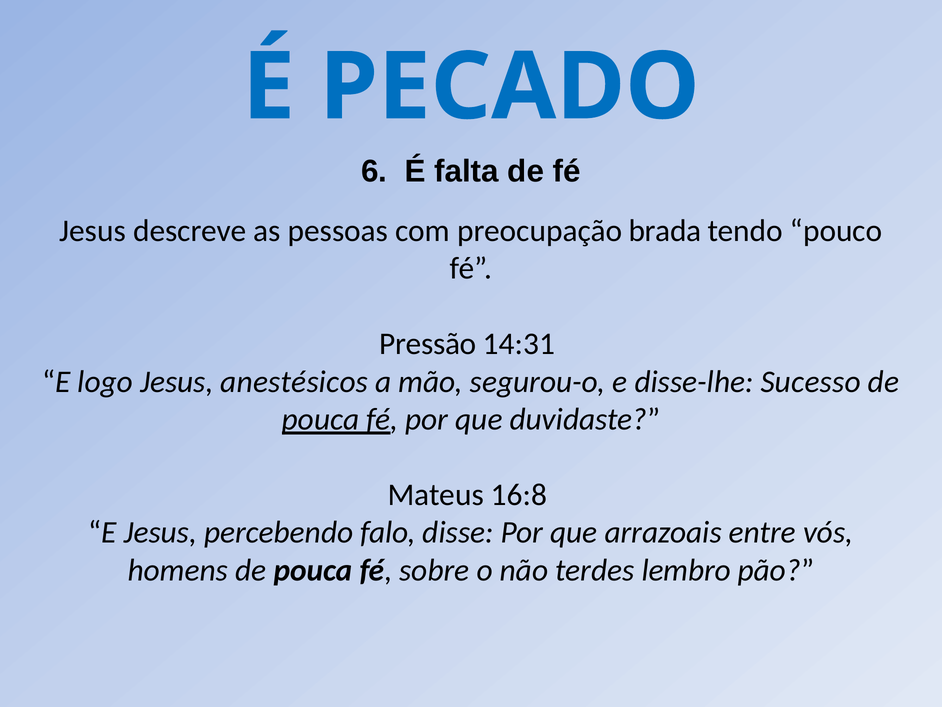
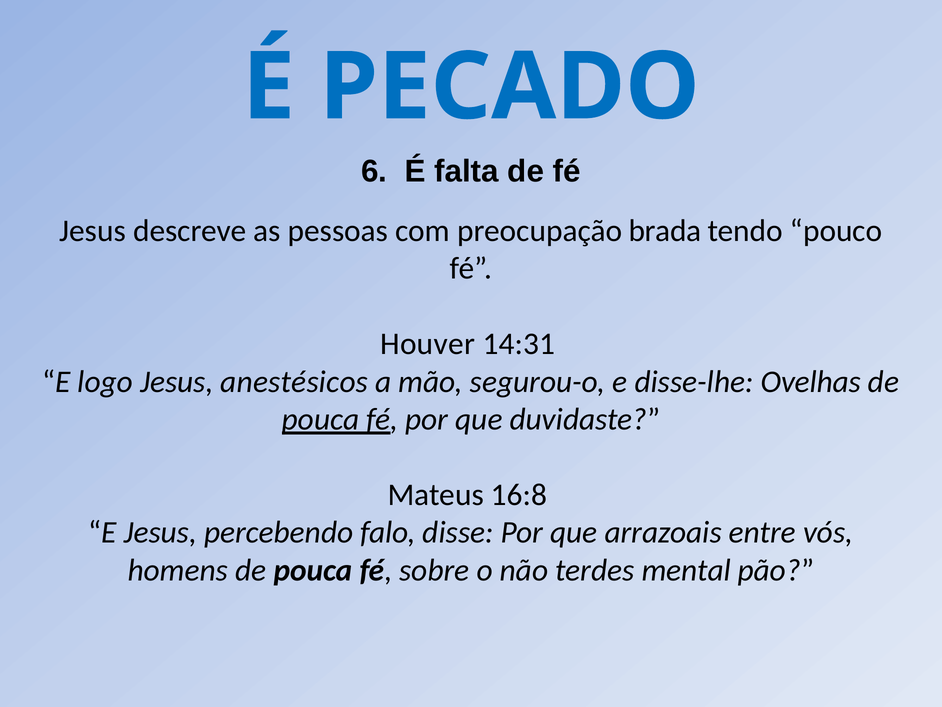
Pressão: Pressão -> Houver
Sucesso: Sucesso -> Ovelhas
lembro: lembro -> mental
